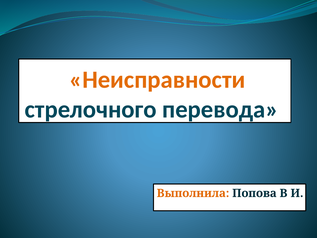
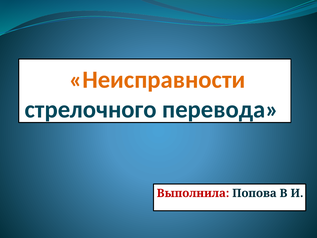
Выполнила colour: orange -> red
